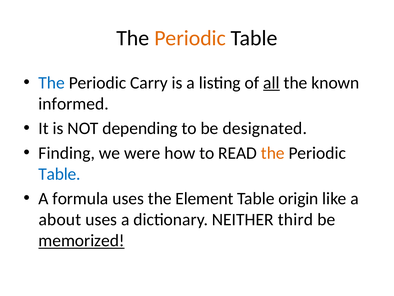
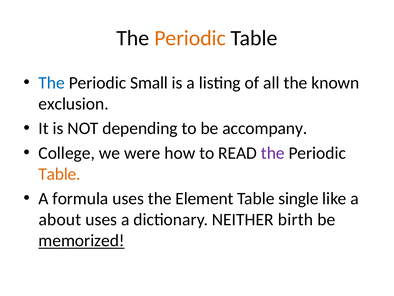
Carry: Carry -> Small
all underline: present -> none
informed: informed -> exclusion
designated: designated -> accompany
Finding: Finding -> College
the at (273, 153) colour: orange -> purple
Table at (59, 174) colour: blue -> orange
origin: origin -> single
third: third -> birth
